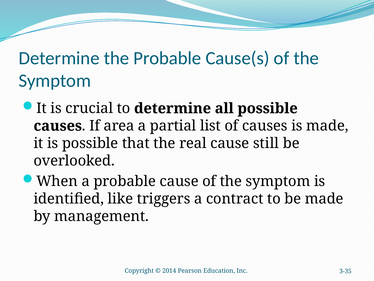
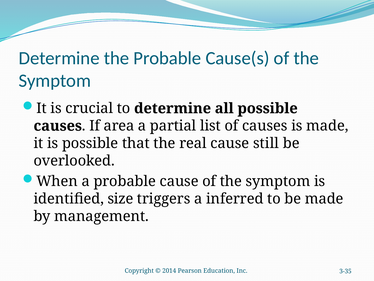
like: like -> size
contract: contract -> inferred
